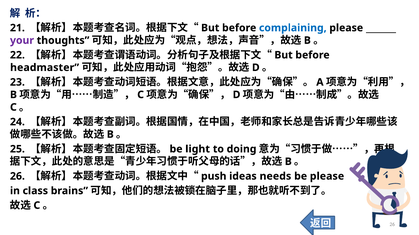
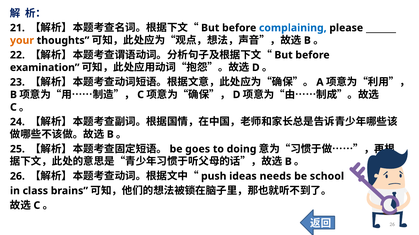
your colour: purple -> orange
headmaster: headmaster -> examination
light: light -> goes
be please: please -> school
